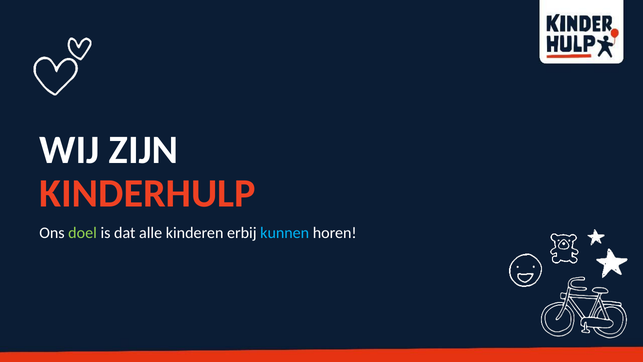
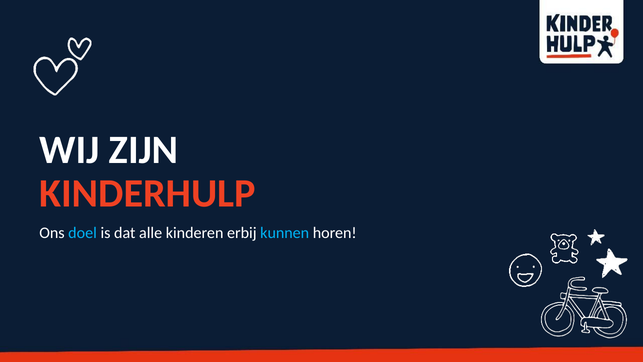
doel colour: light green -> light blue
